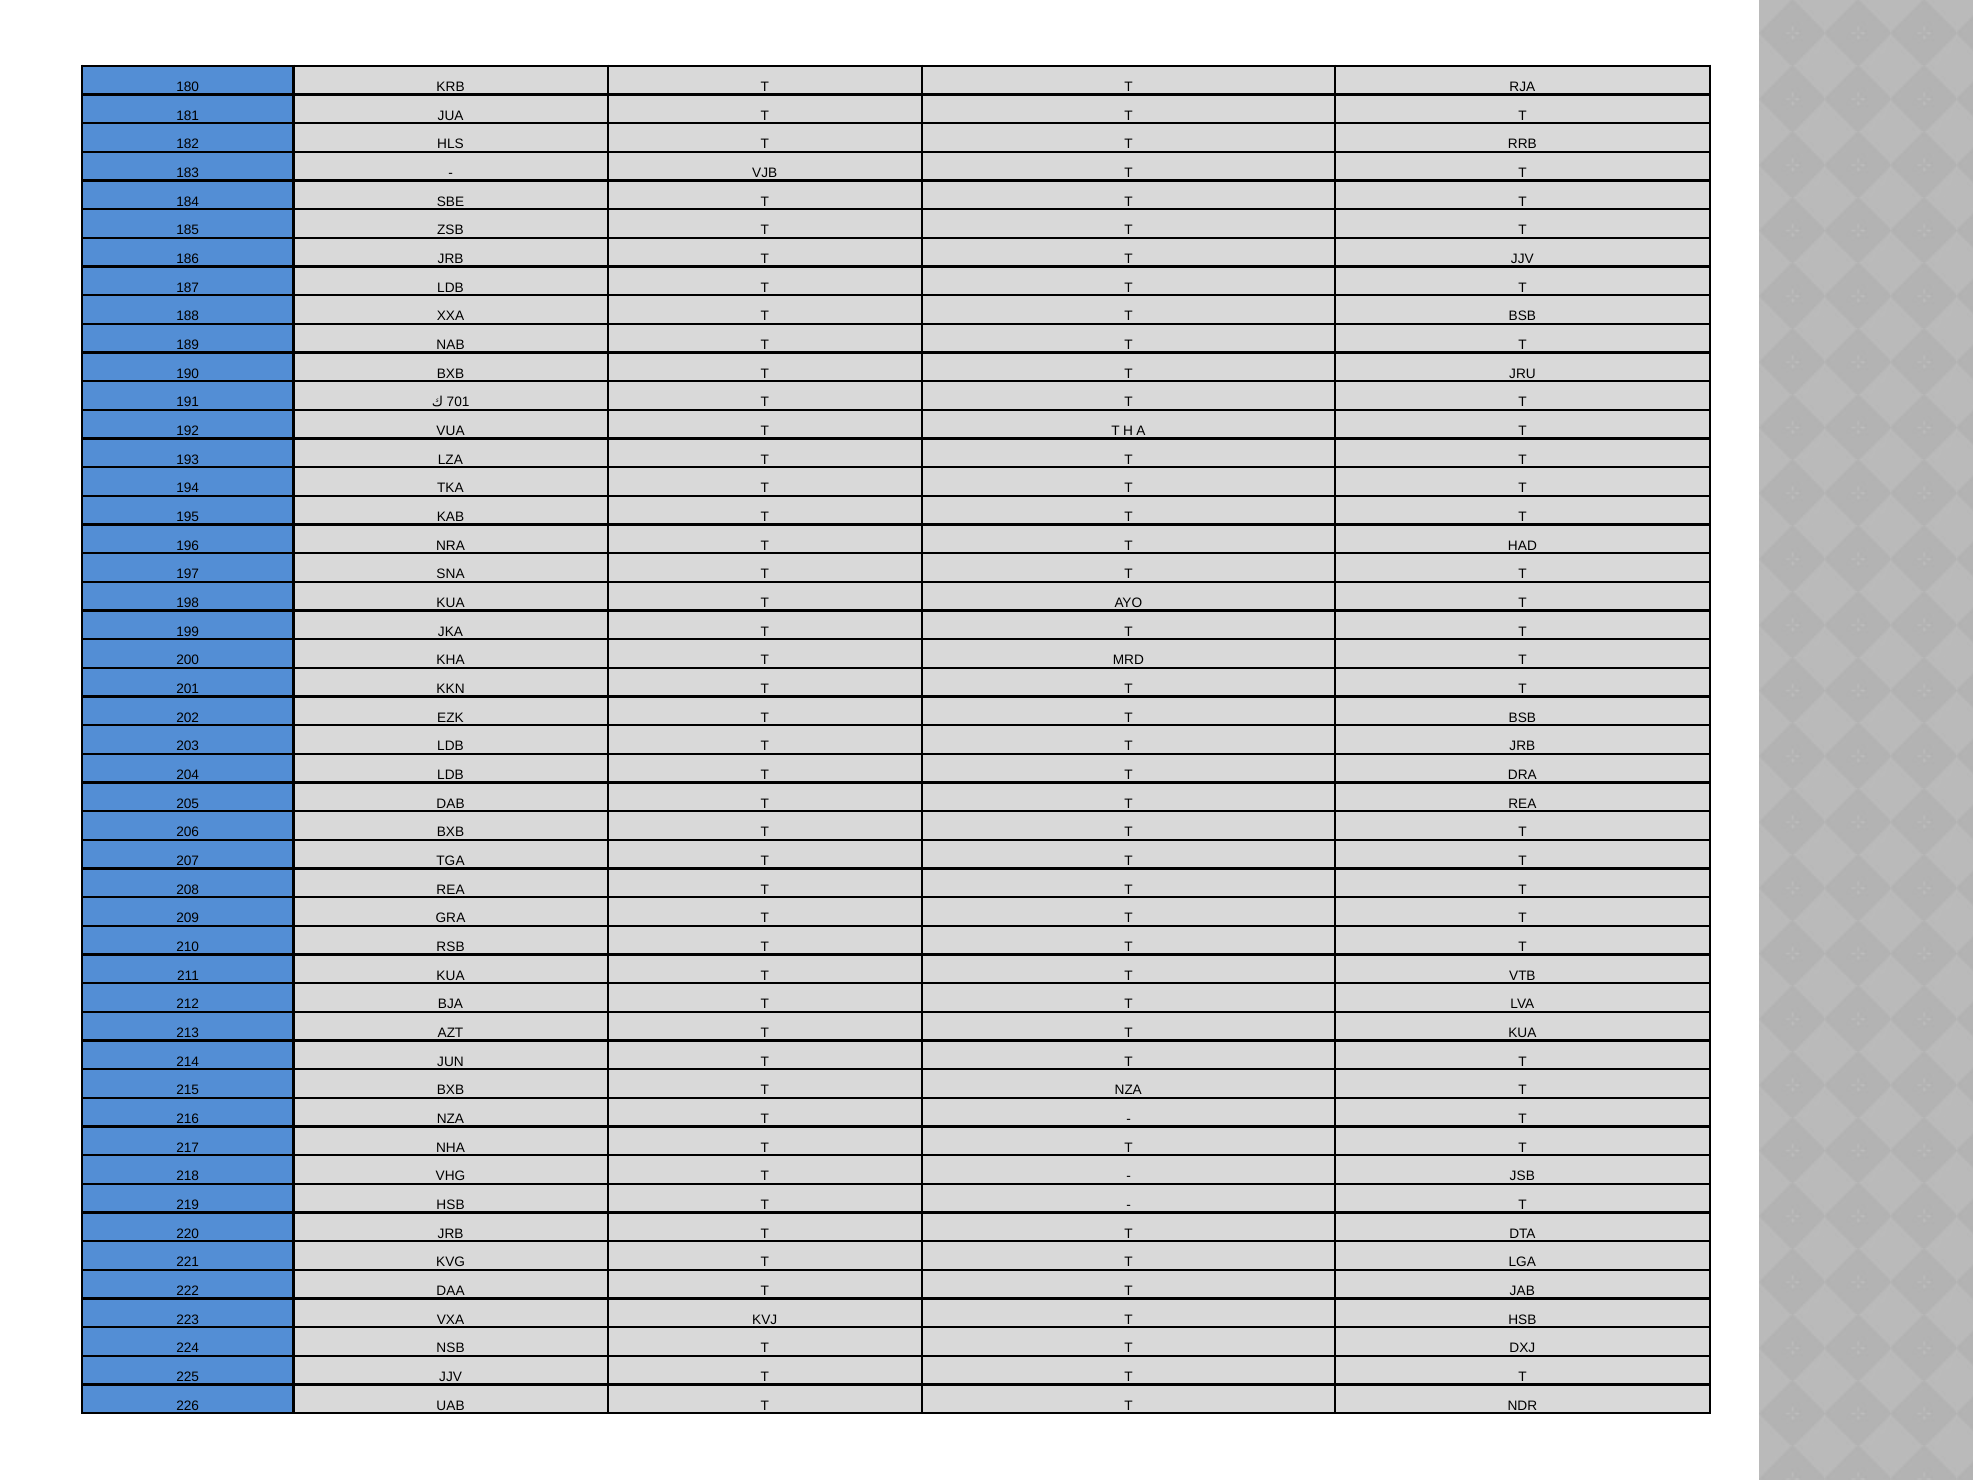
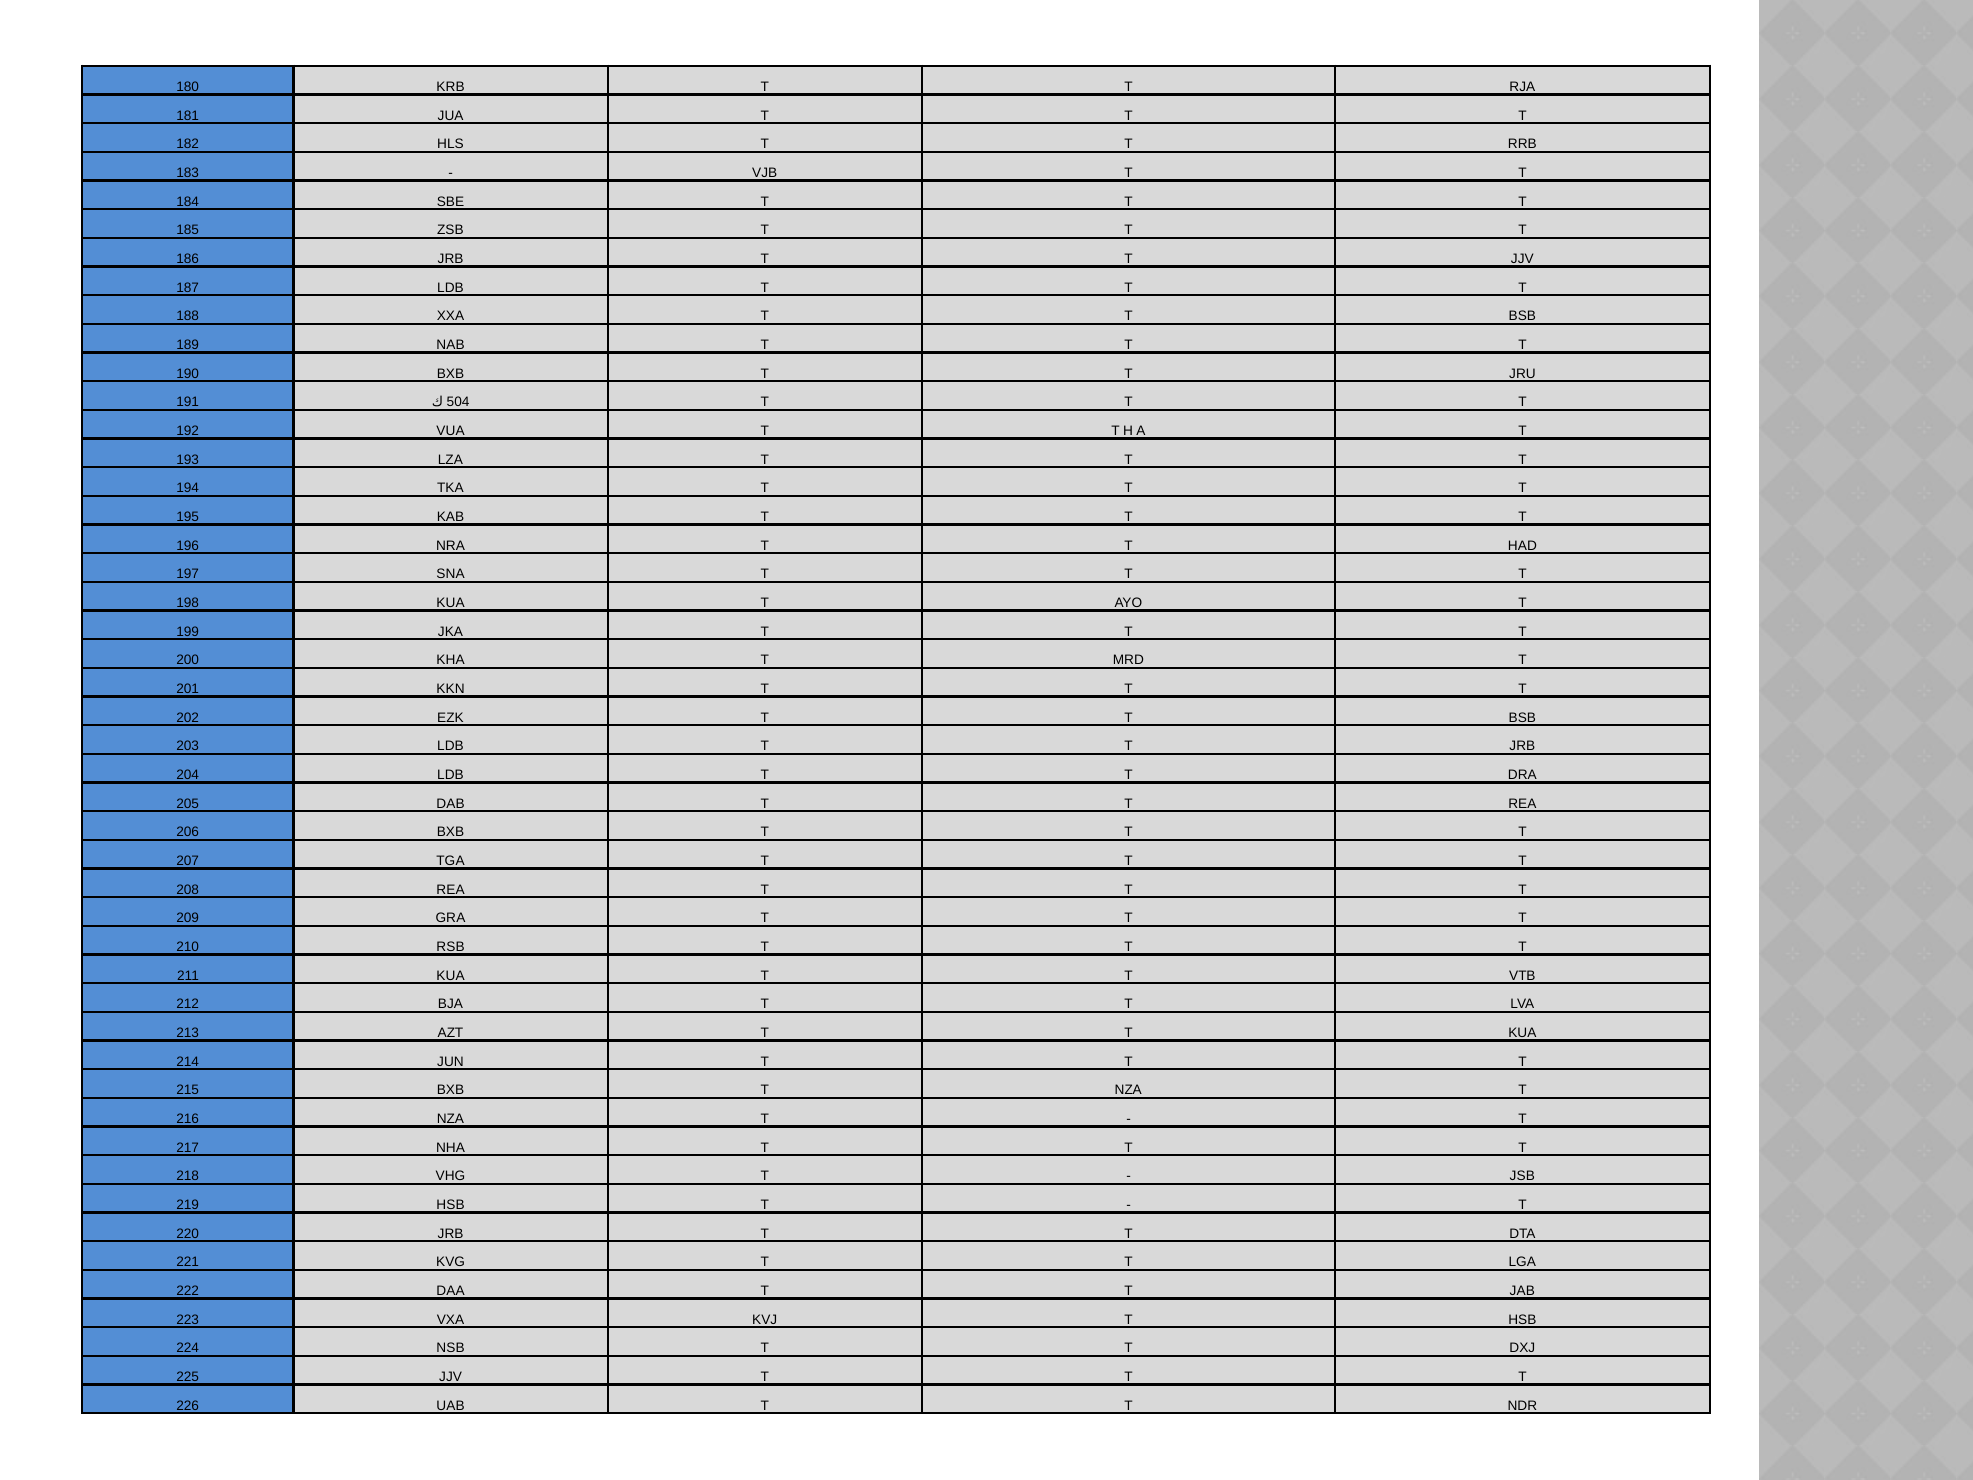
701: 701 -> 504
